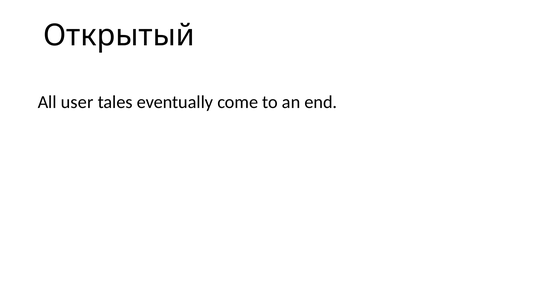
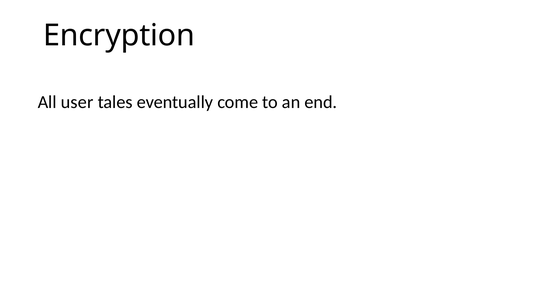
Открытый: Открытый -> Encryption
